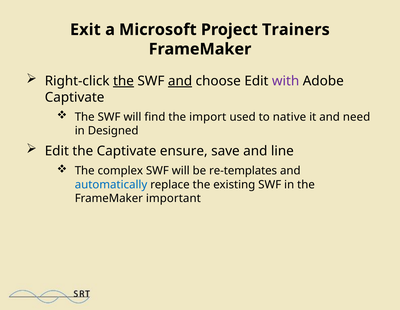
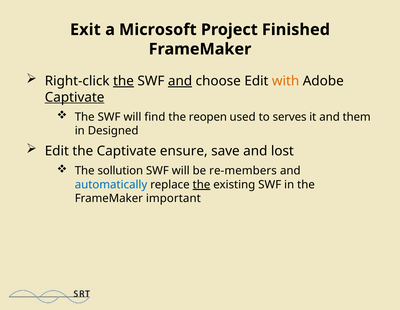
Trainers: Trainers -> Finished
with colour: purple -> orange
Captivate at (75, 97) underline: none -> present
import: import -> reopen
native: native -> serves
need: need -> them
line: line -> lost
complex: complex -> sollution
re-templates: re-templates -> re-members
the at (201, 184) underline: none -> present
